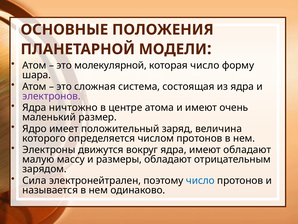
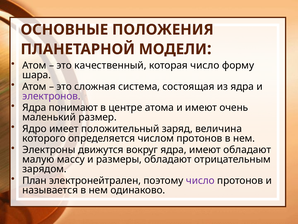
молекулярной: молекулярной -> качественный
ничтожно: ничтожно -> понимают
Сила: Сила -> План
число at (200, 180) colour: blue -> purple
